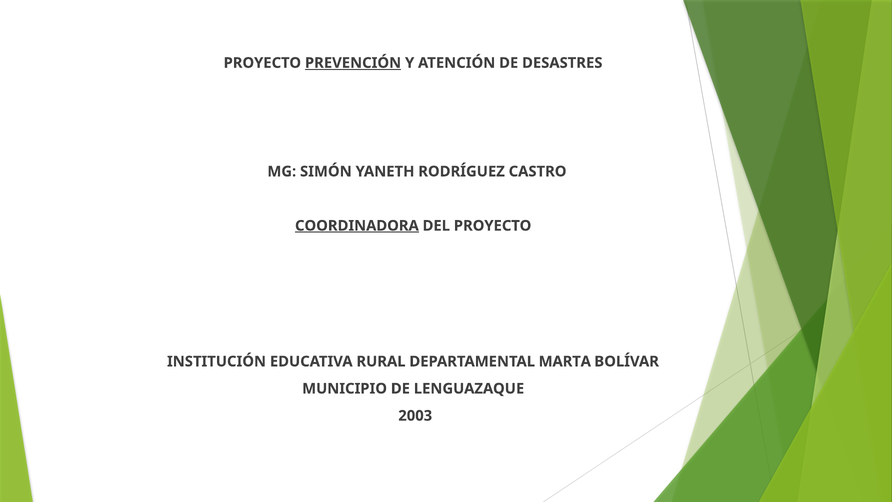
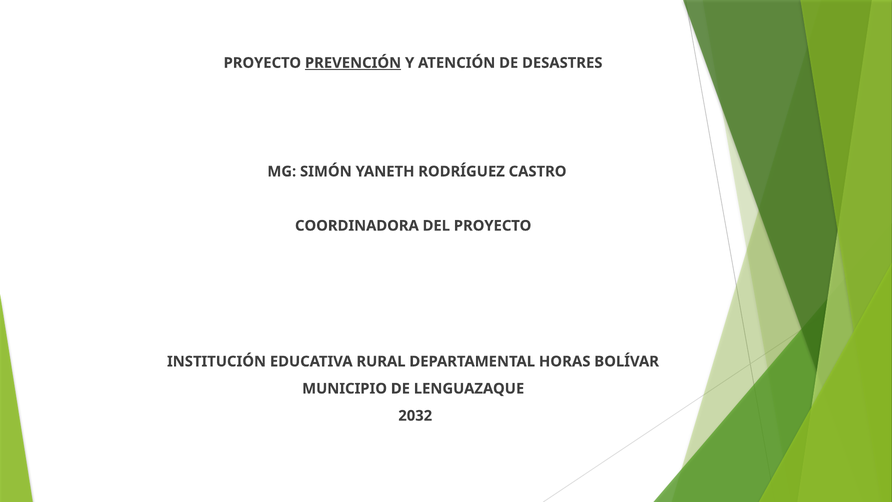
COORDINADORA underline: present -> none
MARTA: MARTA -> HORAS
2003: 2003 -> 2032
